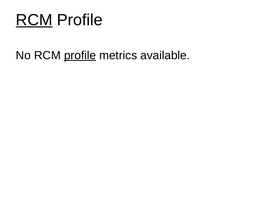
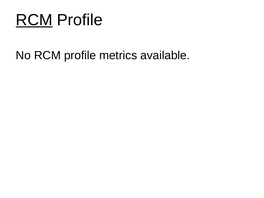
profile at (80, 55) underline: present -> none
